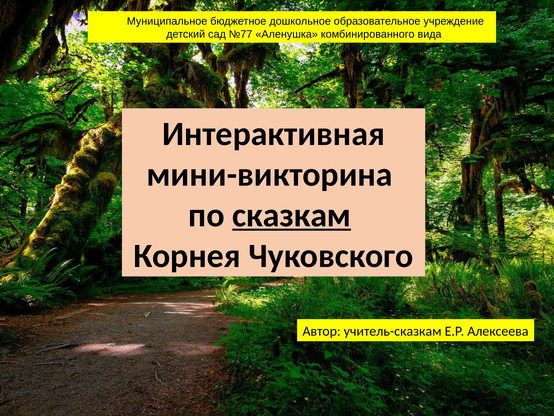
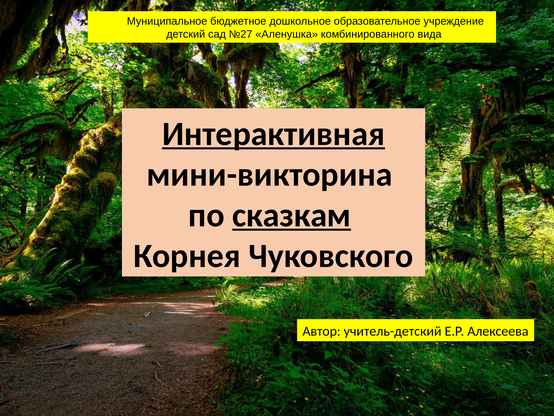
№77: №77 -> №27
Интерактивная underline: none -> present
учитель-сказкам: учитель-сказкам -> учитель-детский
